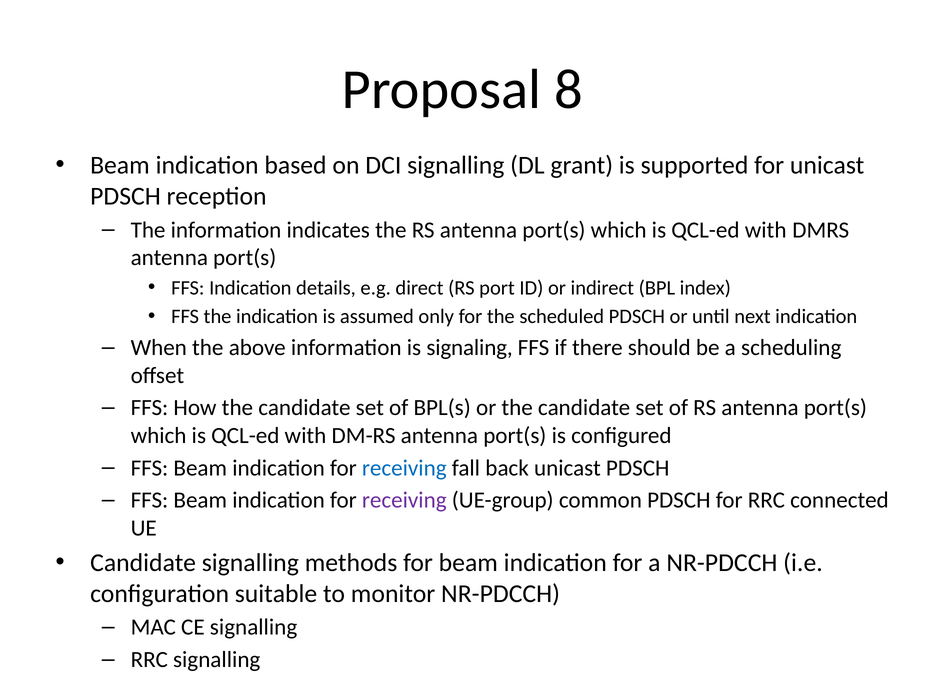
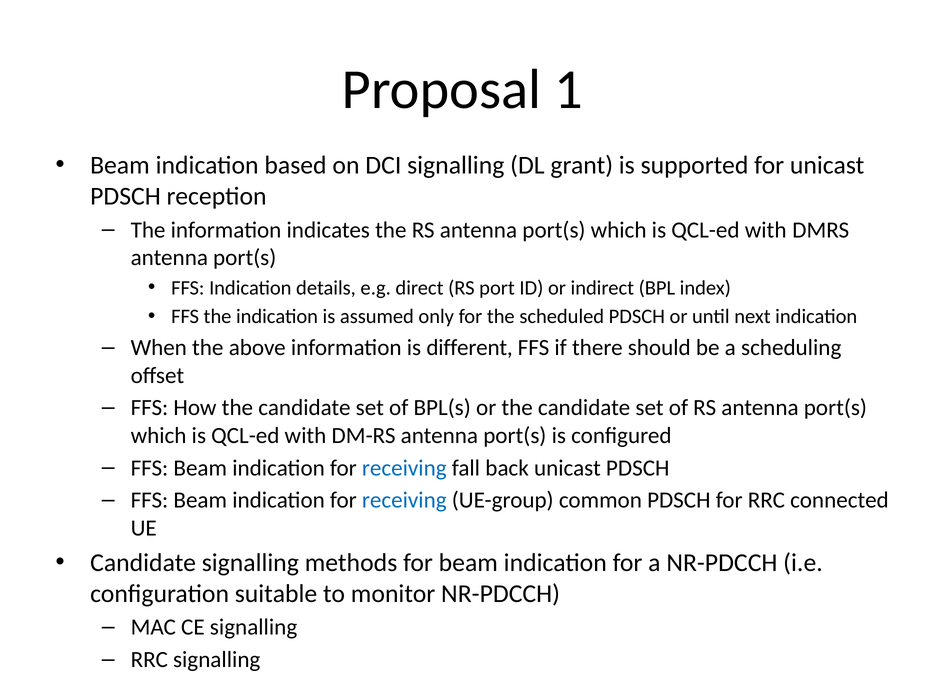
8: 8 -> 1
signaling: signaling -> different
receiving at (404, 500) colour: purple -> blue
